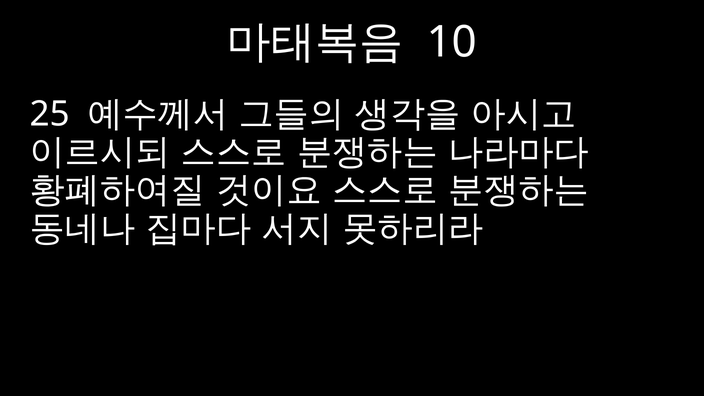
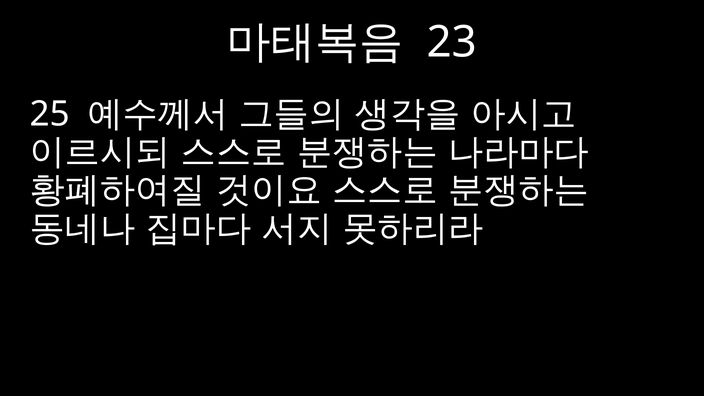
10: 10 -> 23
